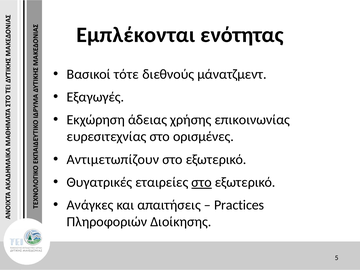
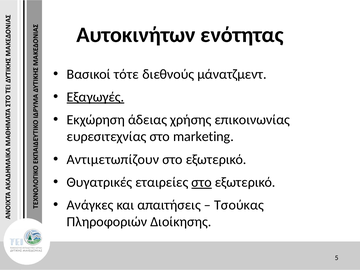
Εμπλέκονται: Εμπλέκονται -> Αυτοκινήτων
Εξαγωγές underline: none -> present
ορισμένες: ορισμένες -> marketing
Practices: Practices -> Τσούκας
